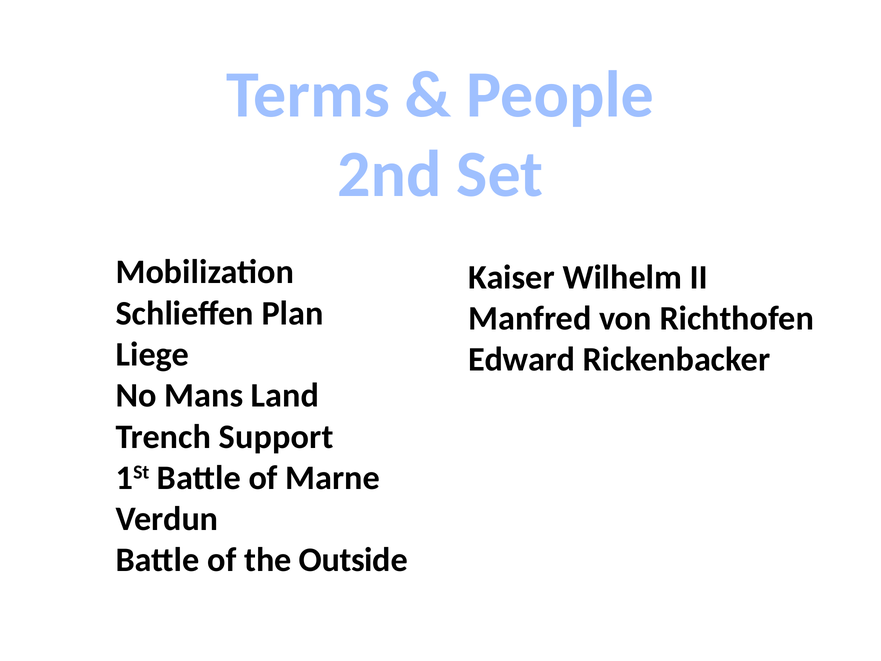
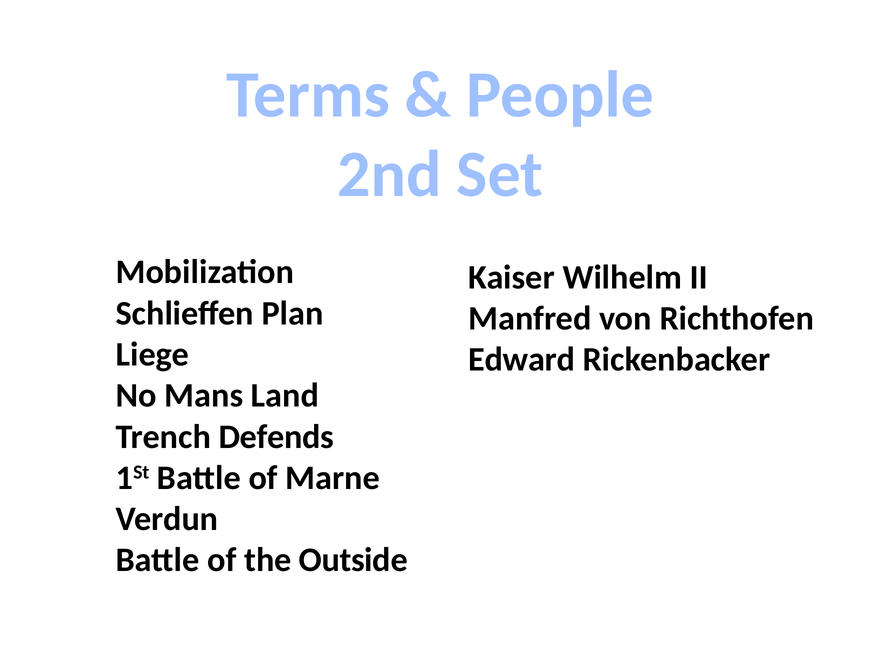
Support: Support -> Defends
